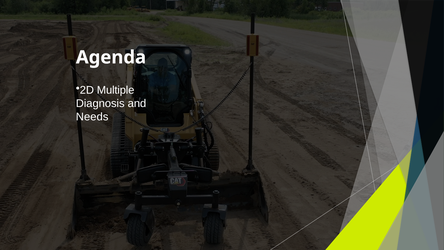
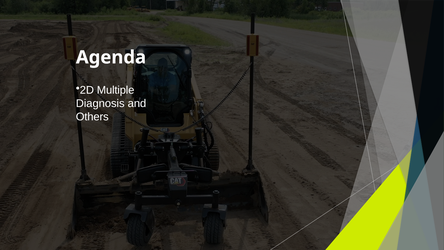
Needs: Needs -> Others
